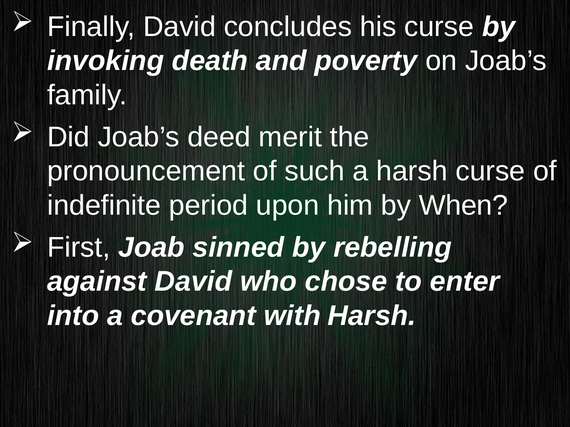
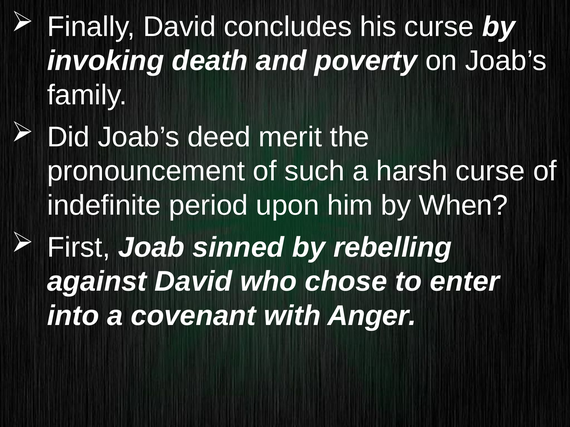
with Harsh: Harsh -> Anger
